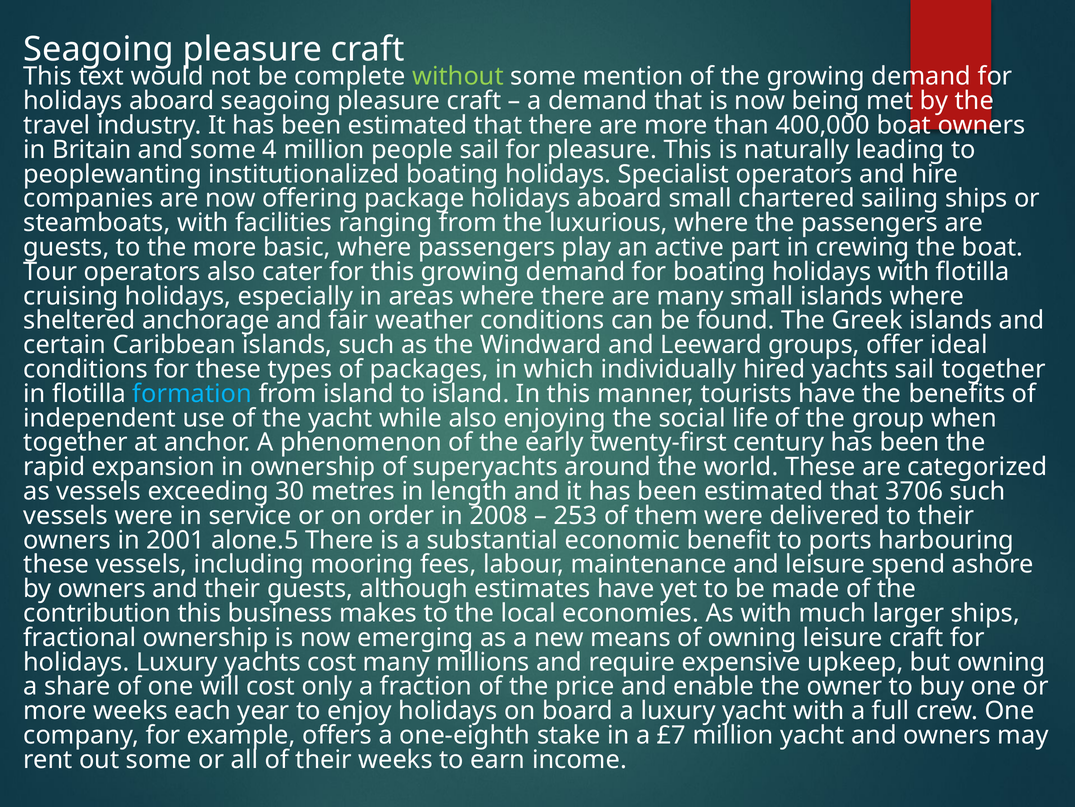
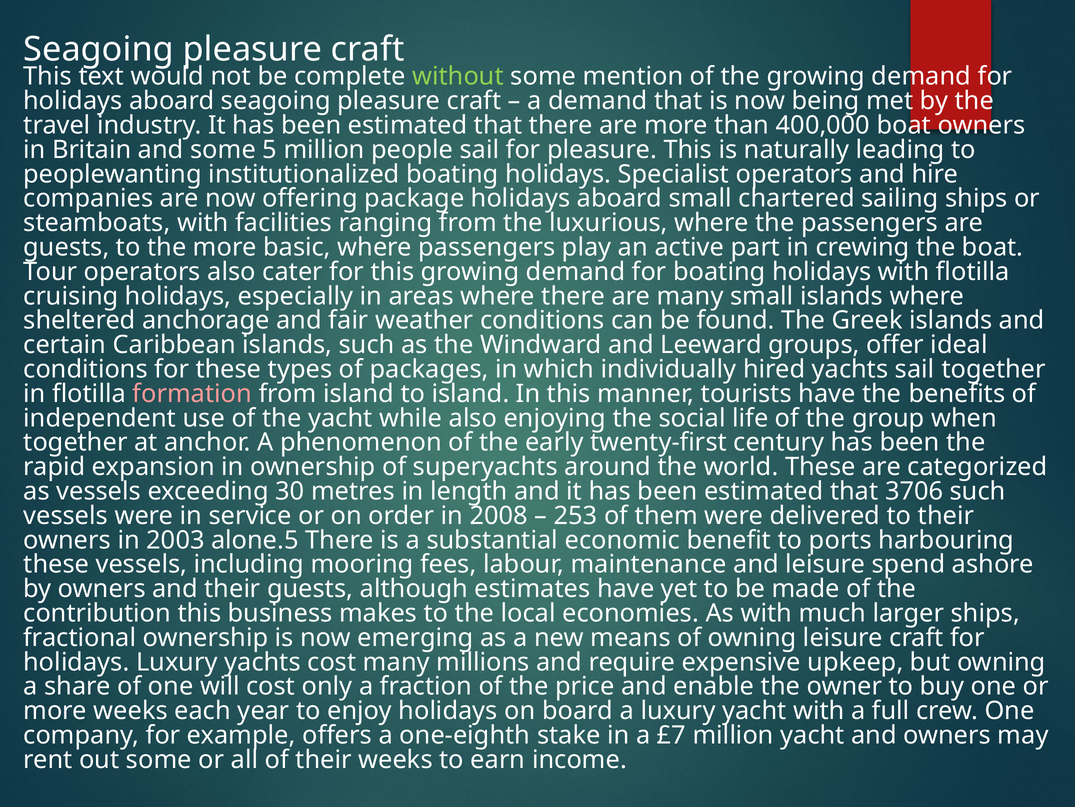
4: 4 -> 5
formation colour: light blue -> pink
2001: 2001 -> 2003
